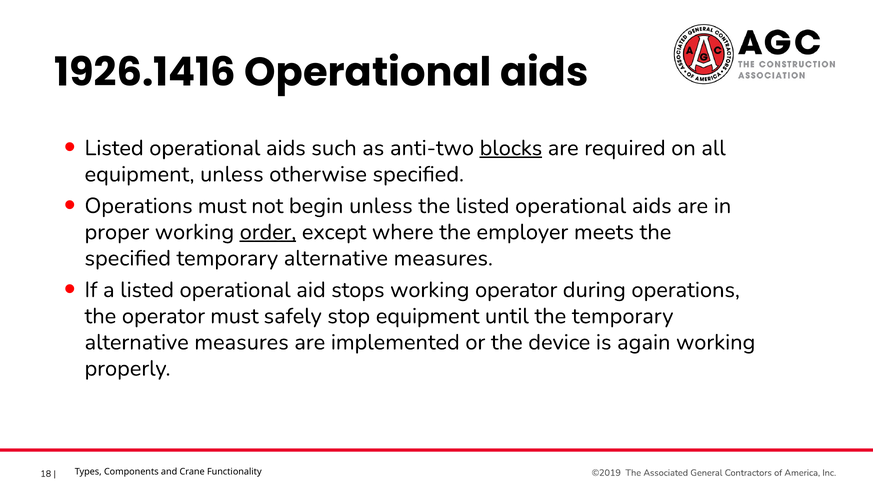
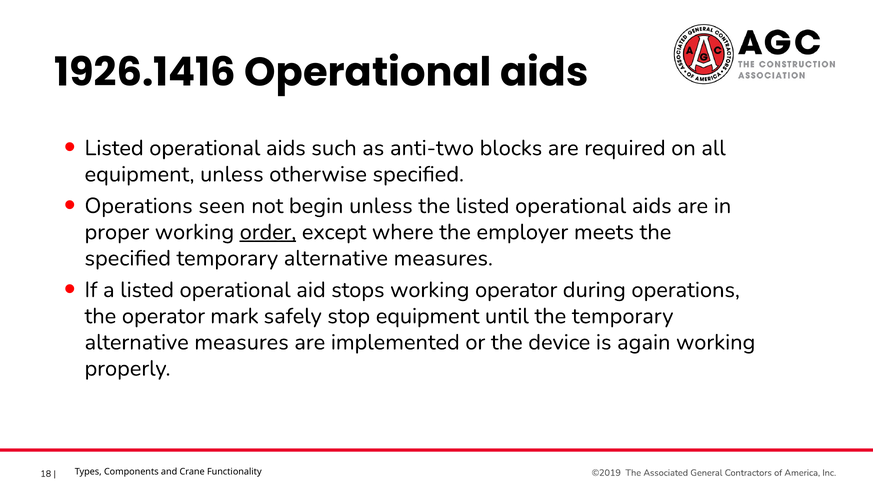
blocks underline: present -> none
Operations must: must -> seen
operator must: must -> mark
